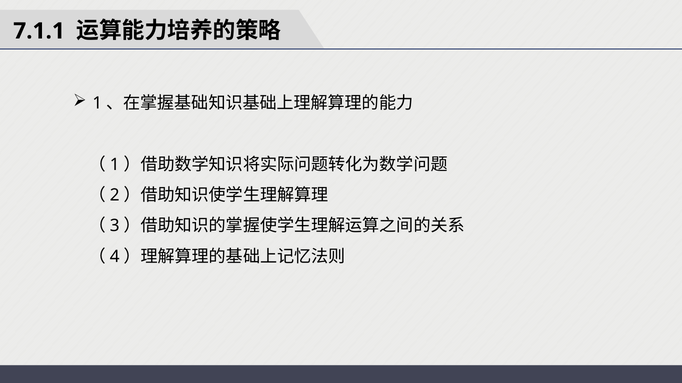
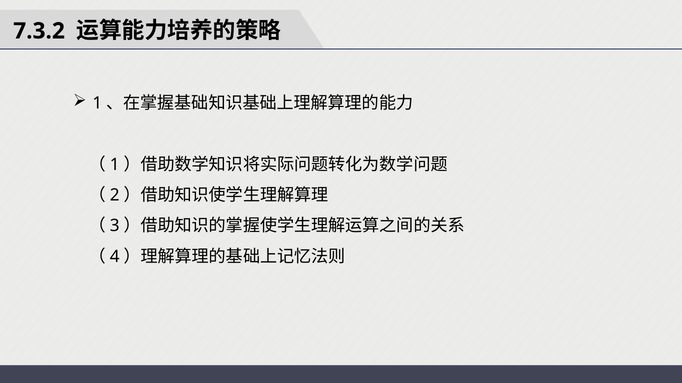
7.1.1: 7.1.1 -> 7.3.2
